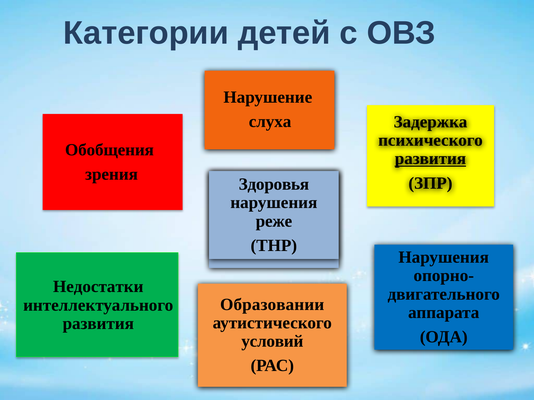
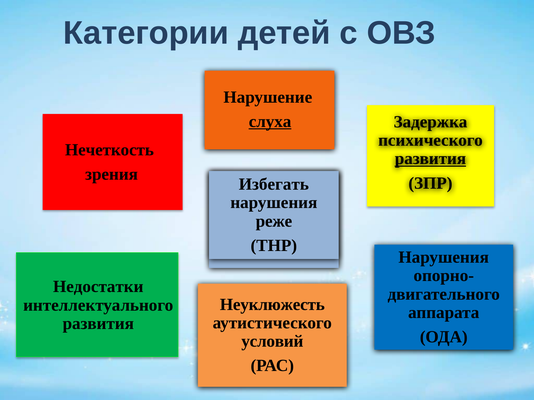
слуха underline: none -> present
Обобщения: Обобщения -> Нечеткость
Здоровья: Здоровья -> Избегать
Образовании: Образовании -> Неуклюжесть
